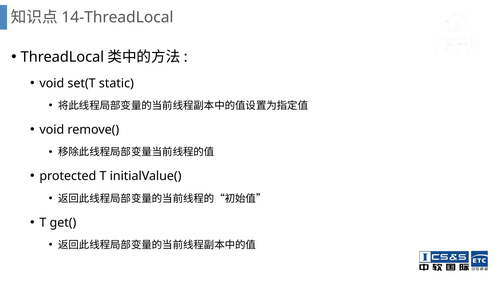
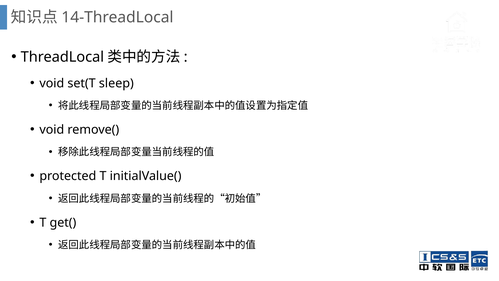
static: static -> sleep
